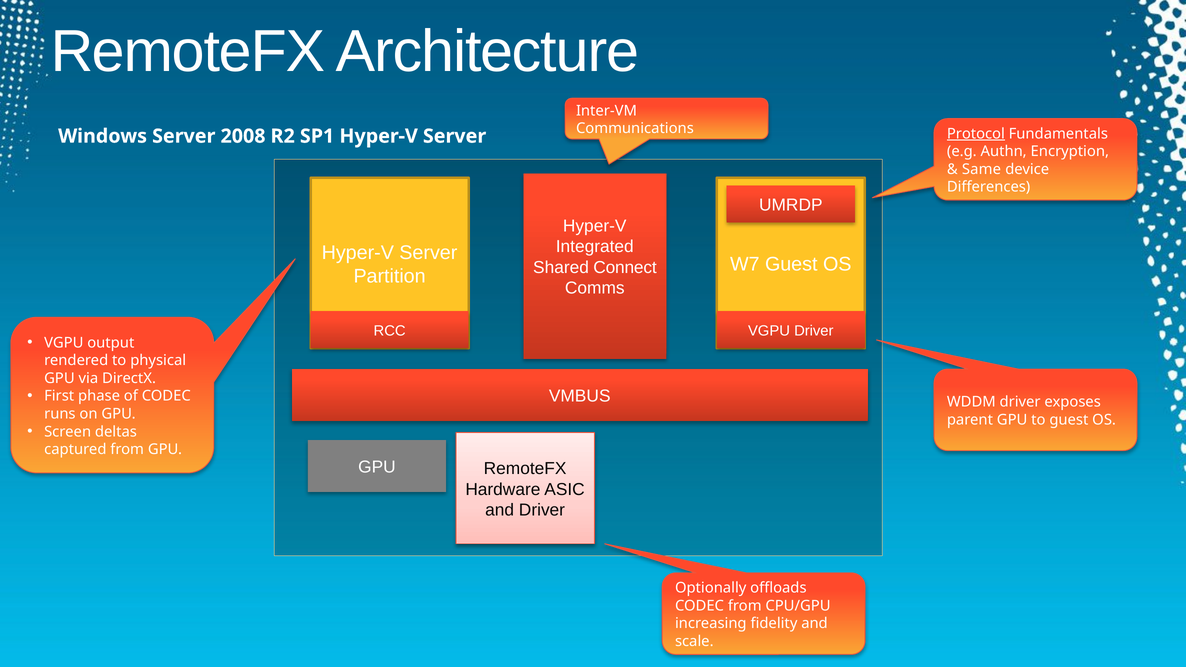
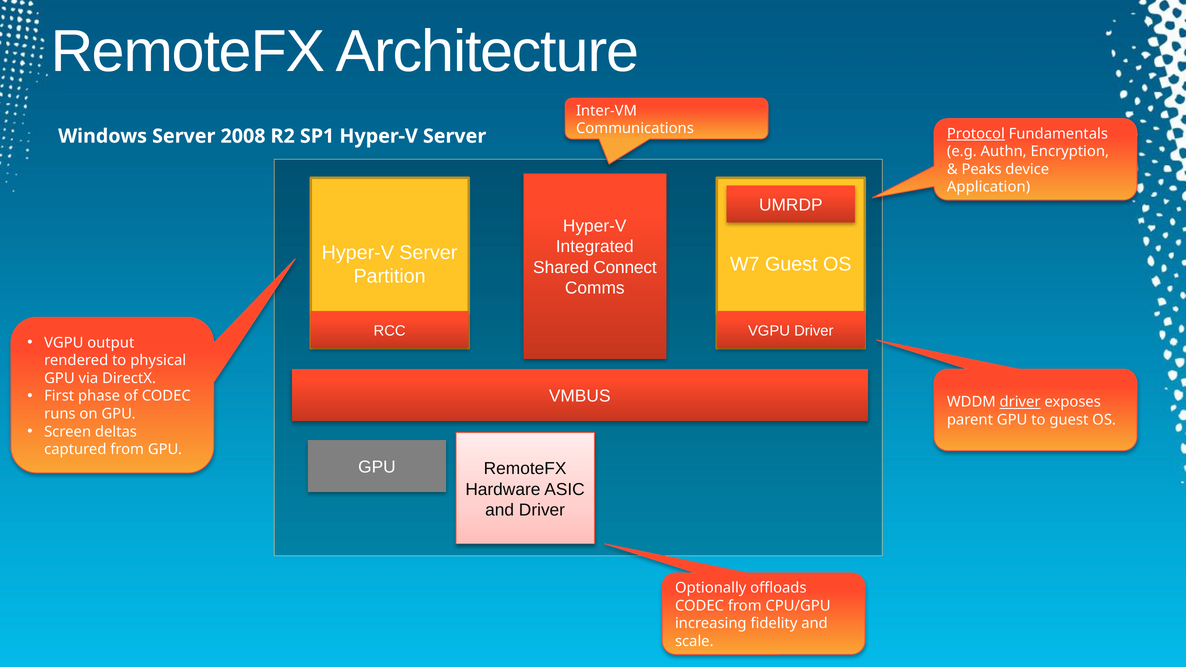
Same: Same -> Peaks
Differences: Differences -> Application
driver at (1020, 402) underline: none -> present
